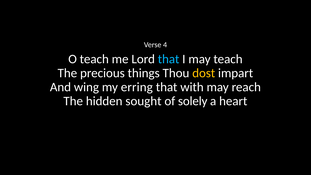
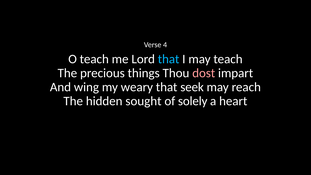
dost colour: yellow -> pink
erring: erring -> weary
with: with -> seek
